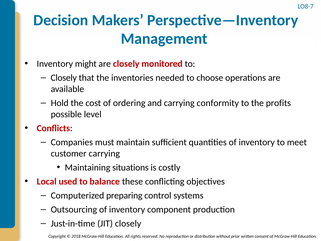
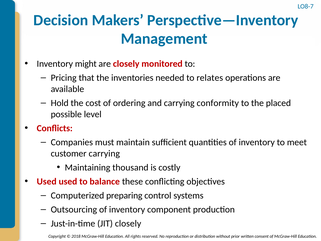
Closely at (64, 78): Closely -> Pricing
choose: choose -> relates
profits: profits -> placed
situations: situations -> thousand
Local at (47, 181): Local -> Used
